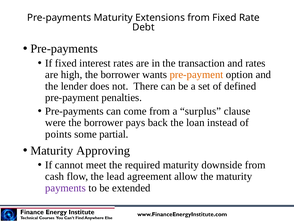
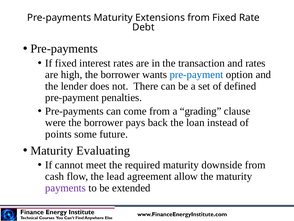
pre-payment at (196, 74) colour: orange -> blue
surplus: surplus -> grading
partial: partial -> future
Approving: Approving -> Evaluating
